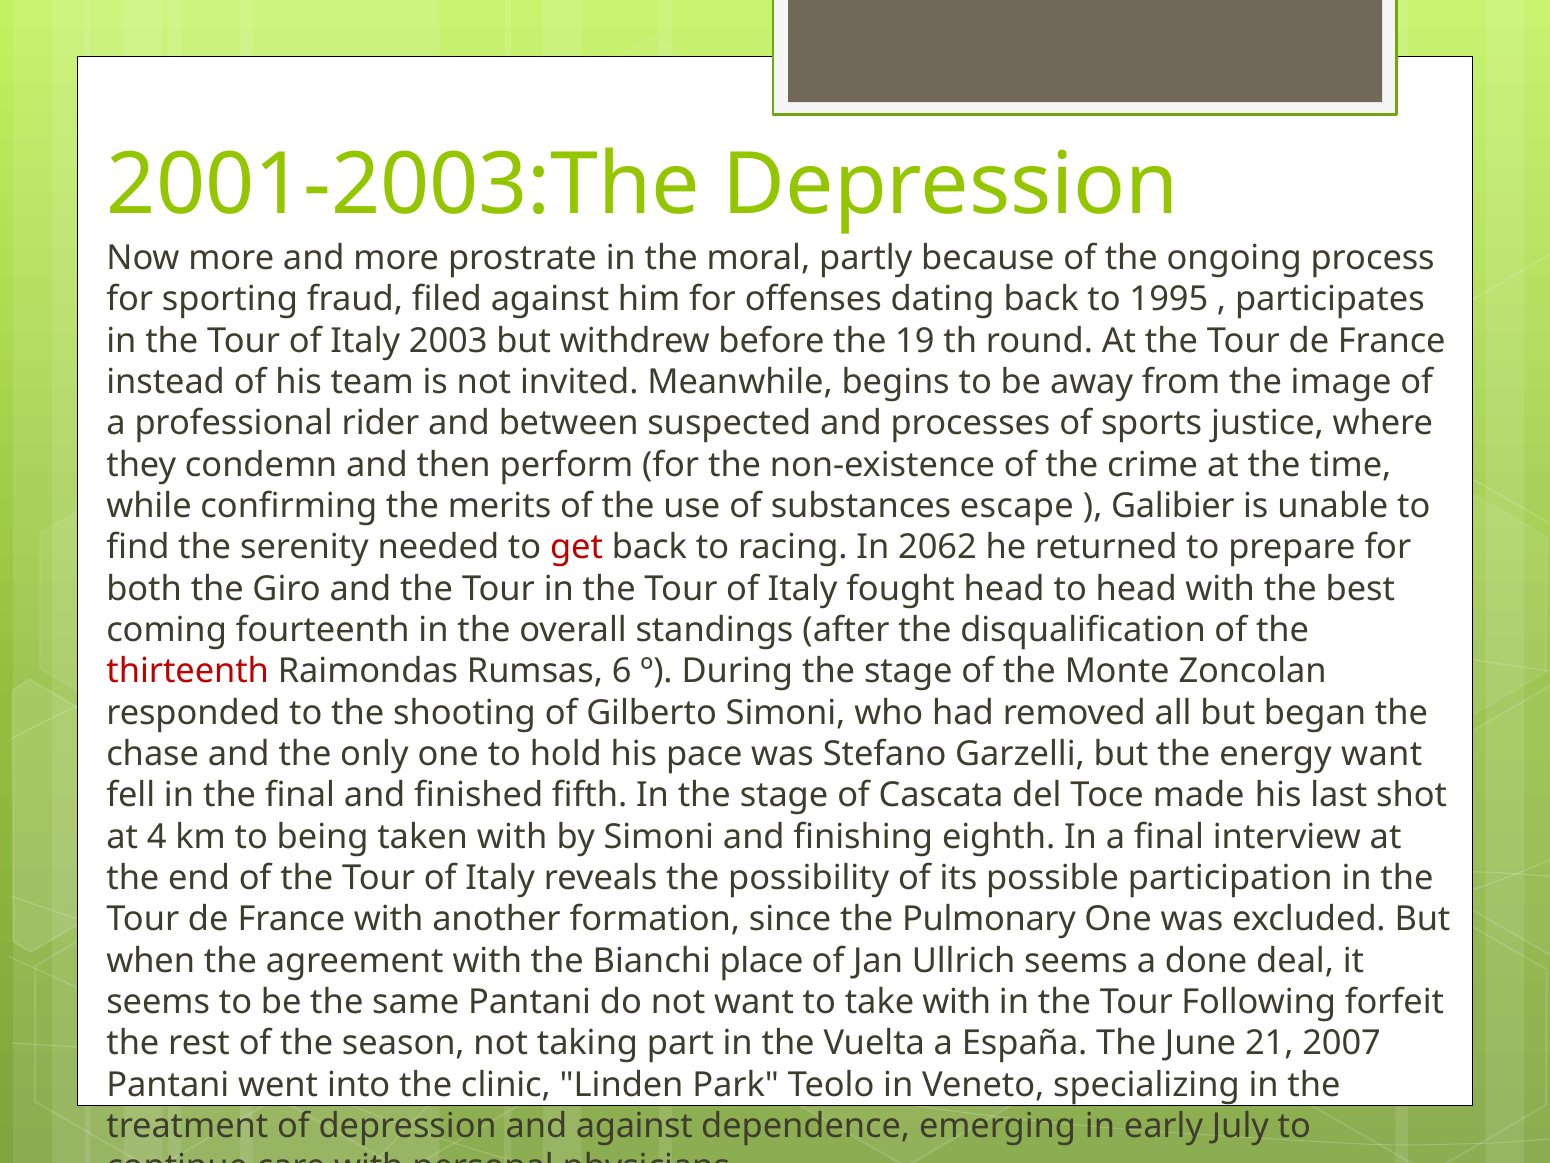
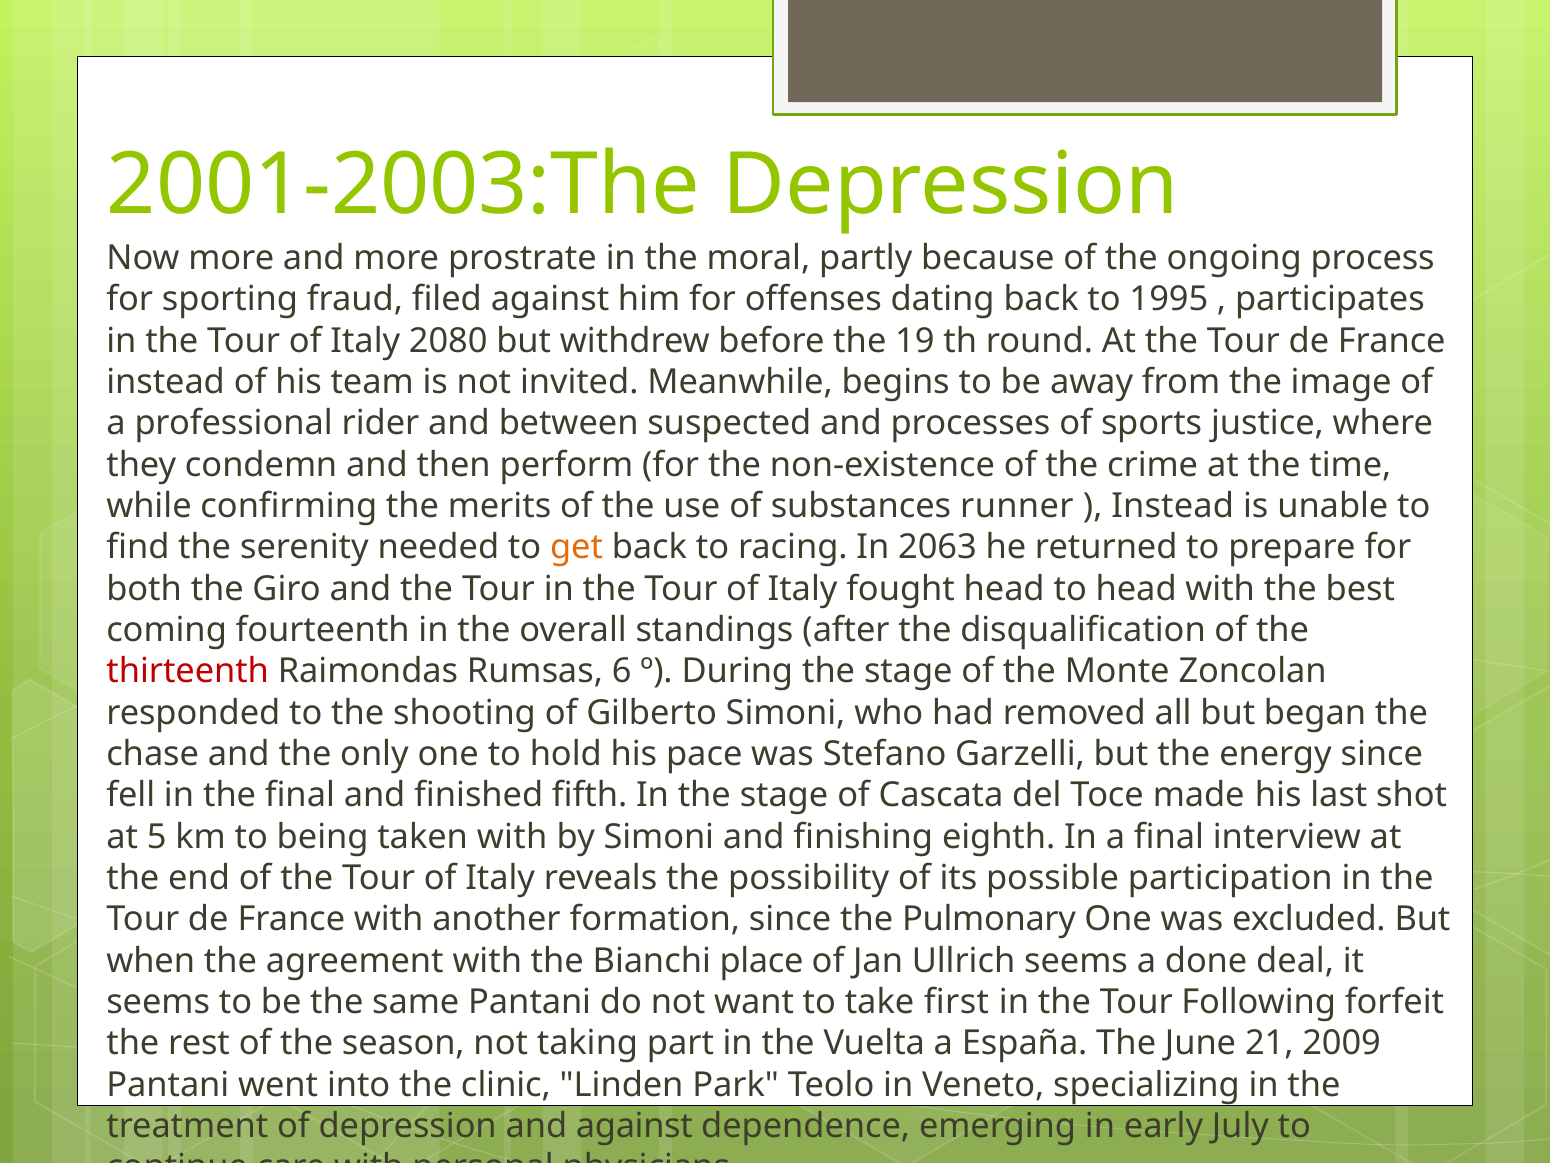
2003: 2003 -> 2080
escape: escape -> runner
Galibier at (1173, 506): Galibier -> Instead
get colour: red -> orange
2062: 2062 -> 2063
energy want: want -> since
4: 4 -> 5
take with: with -> first
2007: 2007 -> 2009
